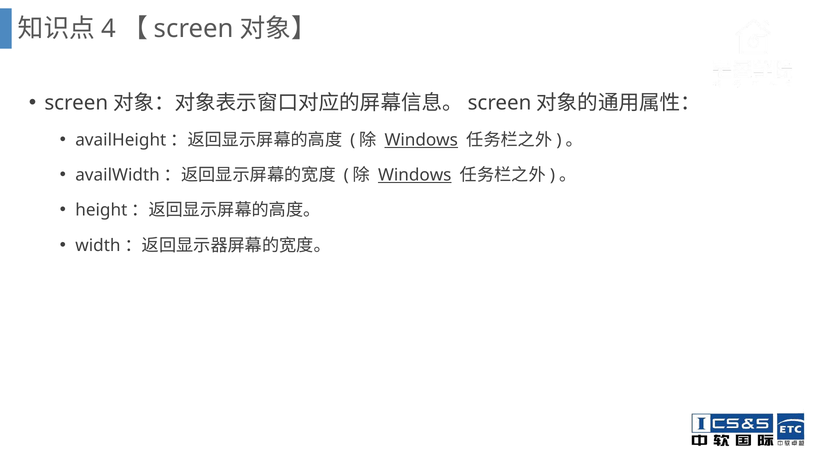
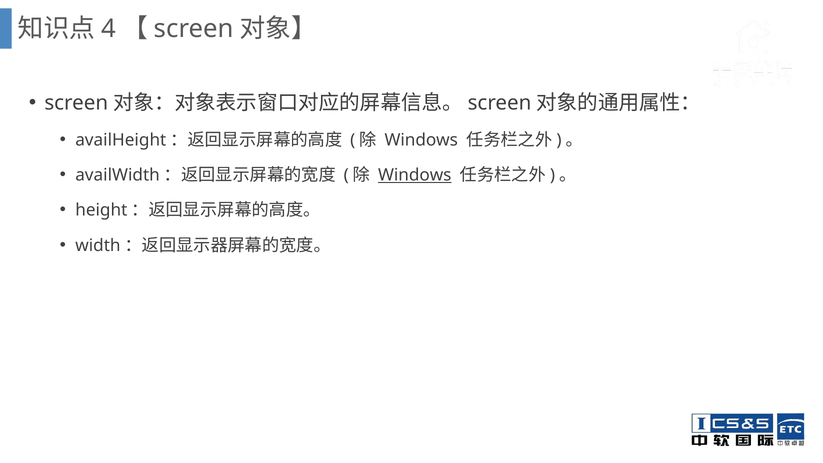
Windows at (421, 140) underline: present -> none
